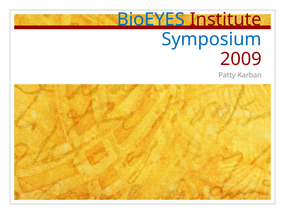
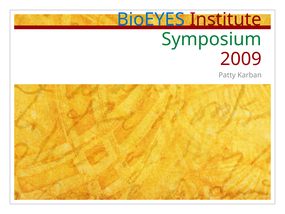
Symposium colour: blue -> green
